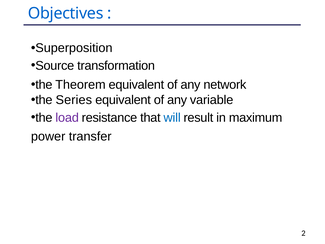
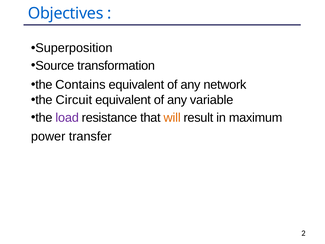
Theorem: Theorem -> Contains
Series: Series -> Circuit
will colour: blue -> orange
